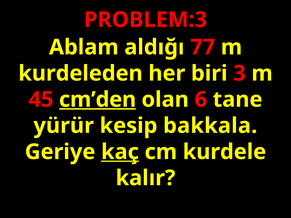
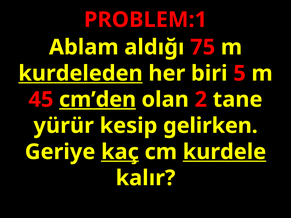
PROBLEM:3: PROBLEM:3 -> PROBLEM:1
77: 77 -> 75
kurdeleden underline: none -> present
3: 3 -> 5
6: 6 -> 2
bakkala: bakkala -> gelirken
kurdele underline: none -> present
